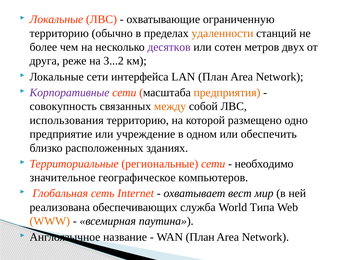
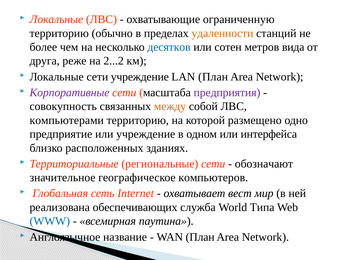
десятков colour: purple -> blue
двух: двух -> вида
3...2: 3...2 -> 2...2
сети интерфейса: интерфейса -> учреждение
предприятия colour: orange -> purple
использования: использования -> компьютерами
обеспечить: обеспечить -> интерфейса
необходимо: необходимо -> обозначают
WWW colour: orange -> blue
